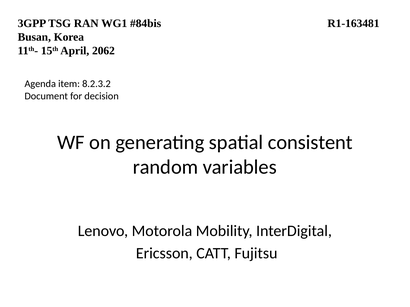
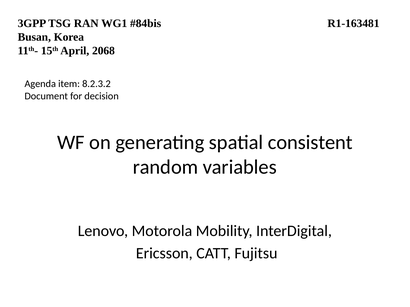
2062: 2062 -> 2068
